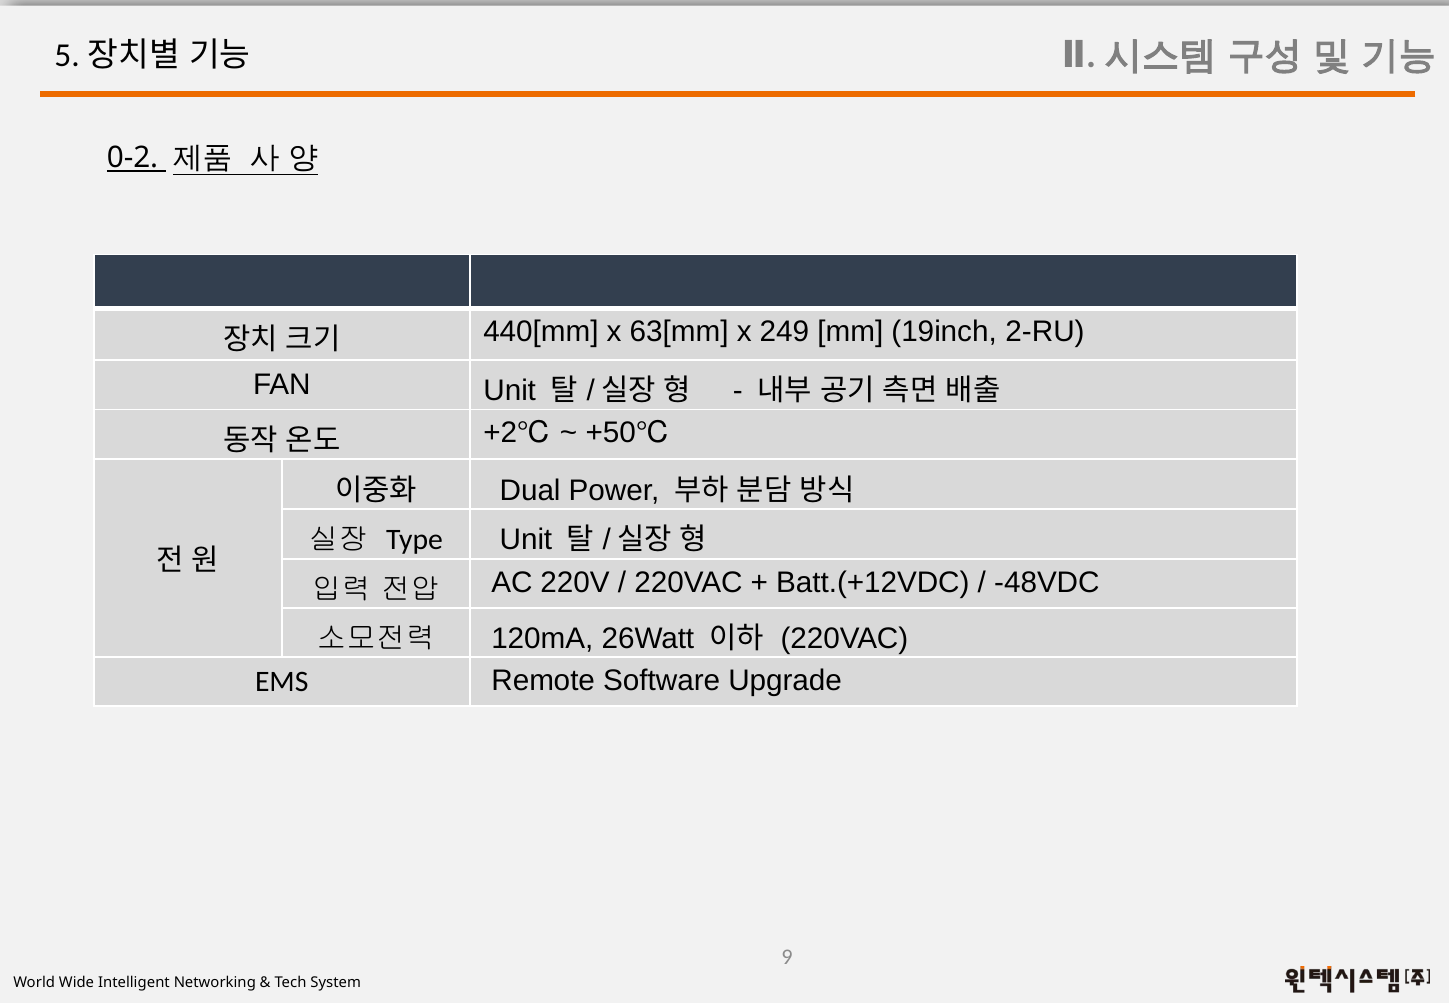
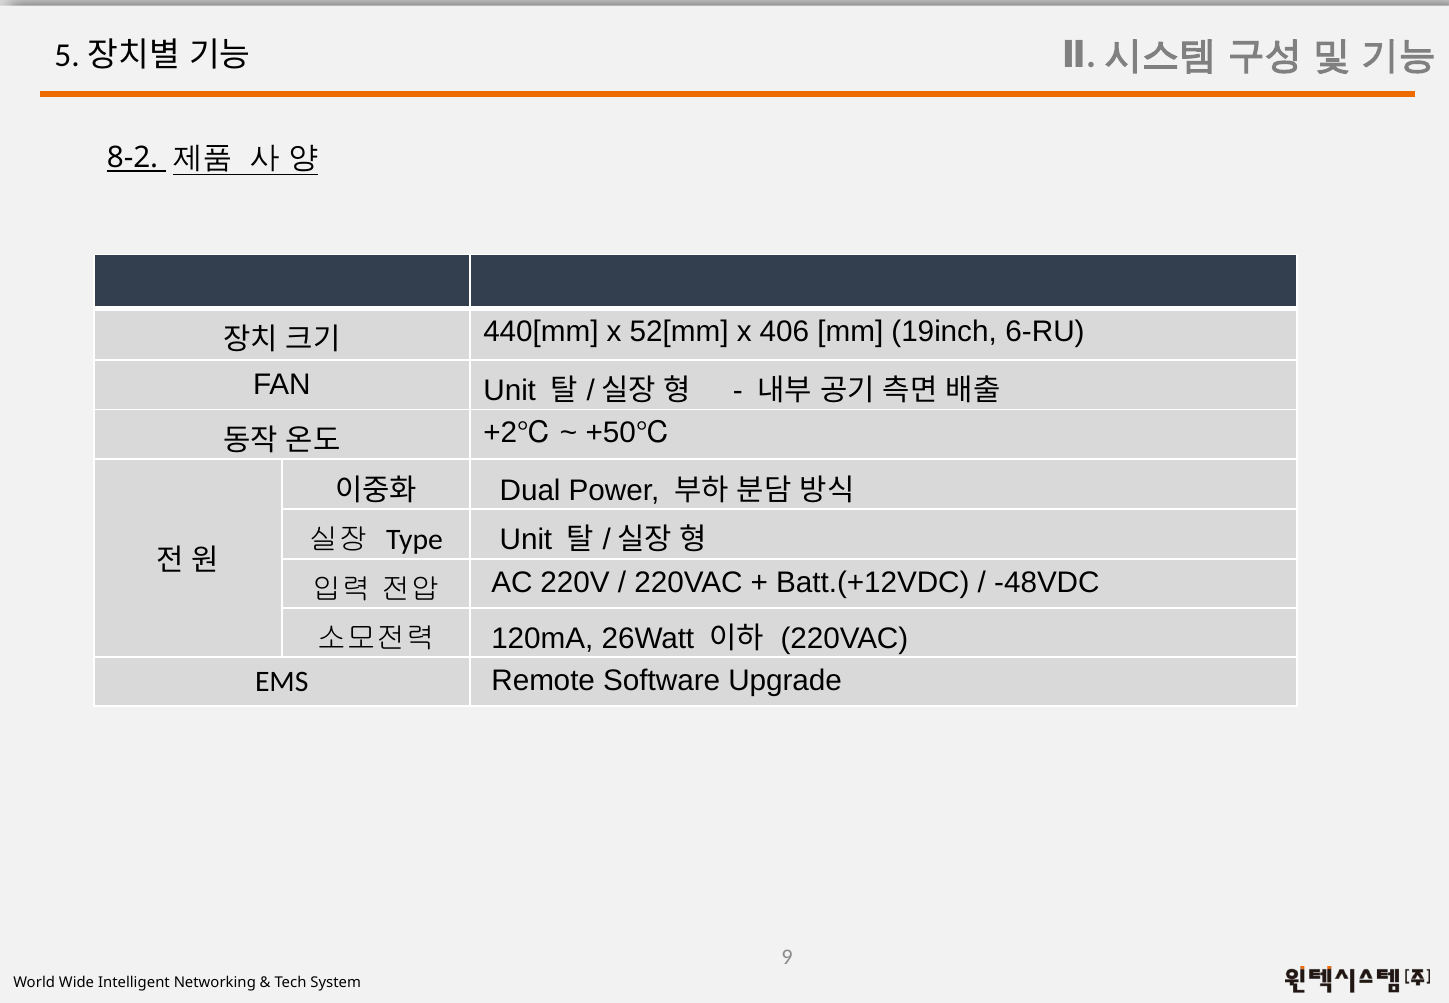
0-2: 0-2 -> 8-2
63[mm: 63[mm -> 52[mm
249: 249 -> 406
2-RU: 2-RU -> 6-RU
